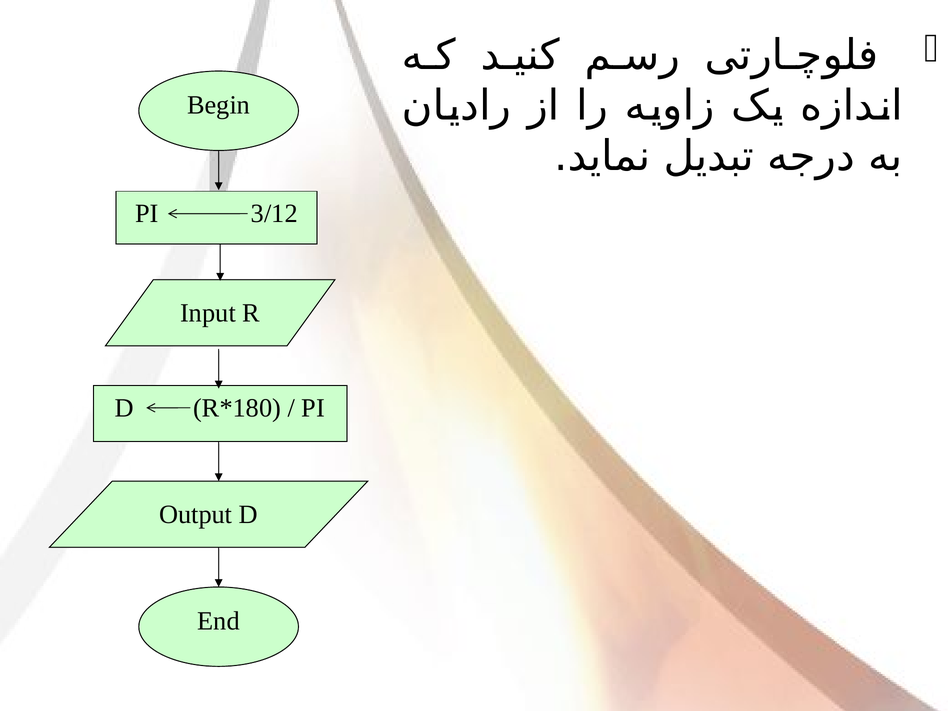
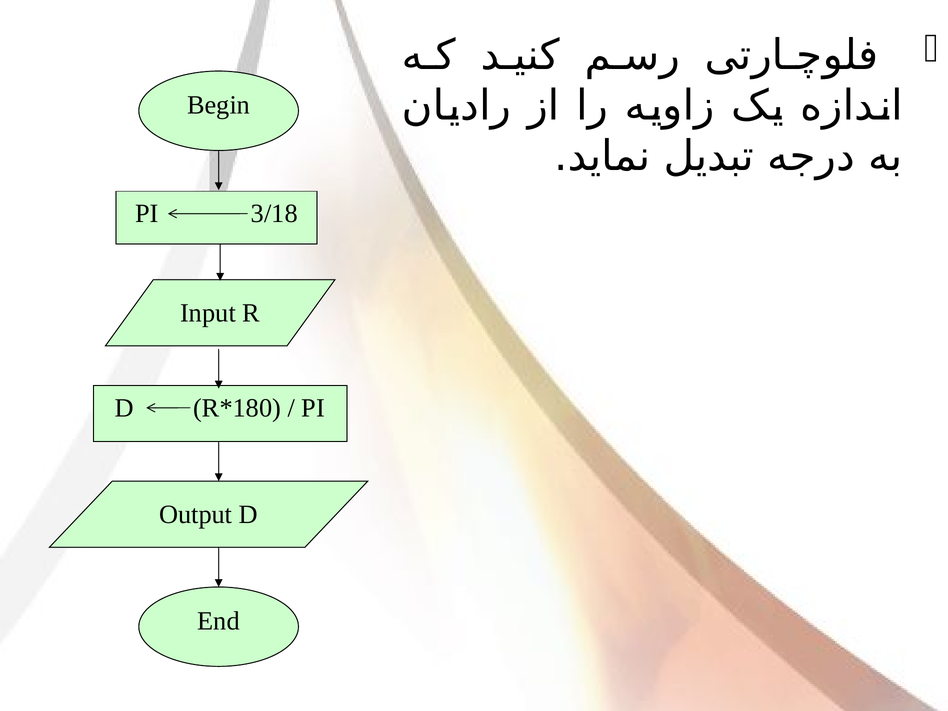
3/12: 3/12 -> 3/18
